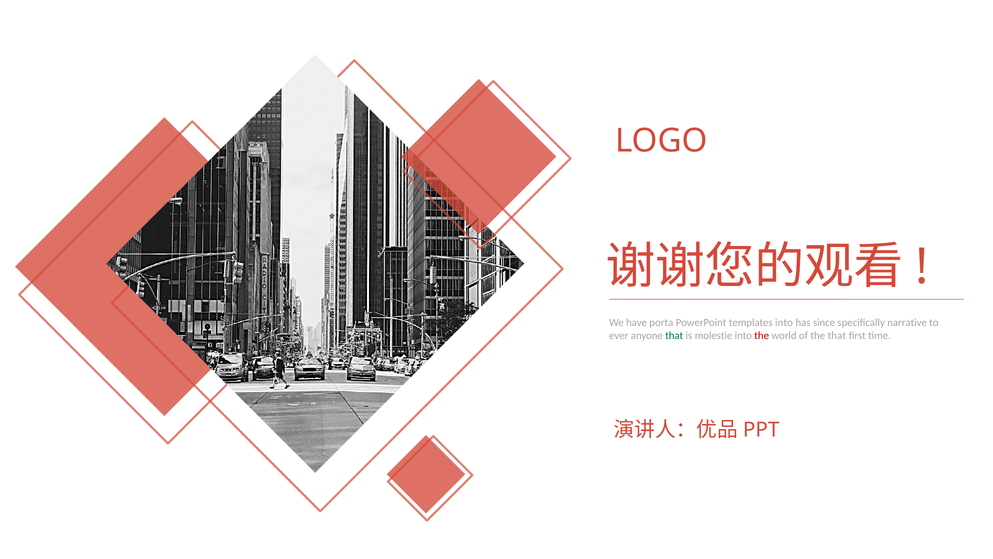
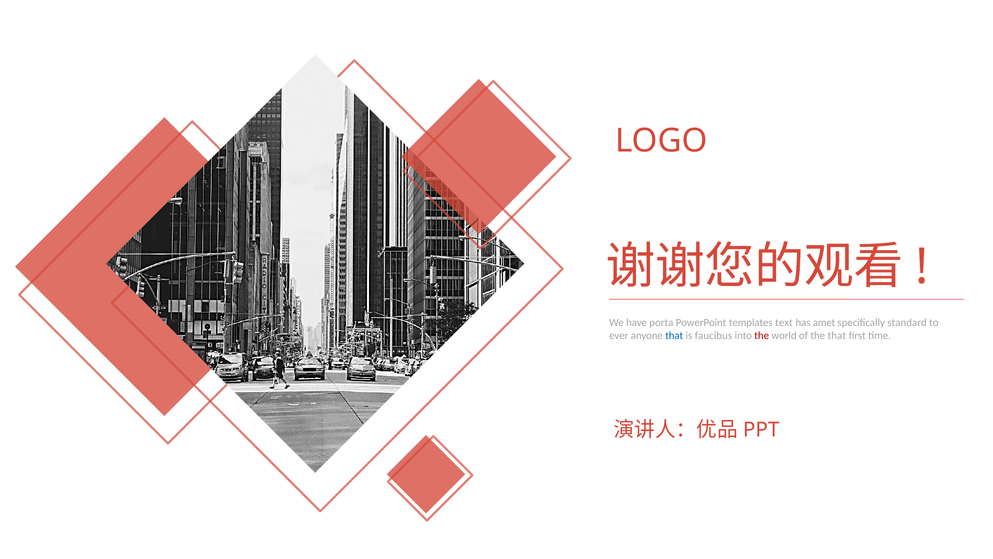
templates into: into -> text
since: since -> amet
narrative: narrative -> standard
that at (674, 336) colour: green -> blue
molestie: molestie -> faucibus
